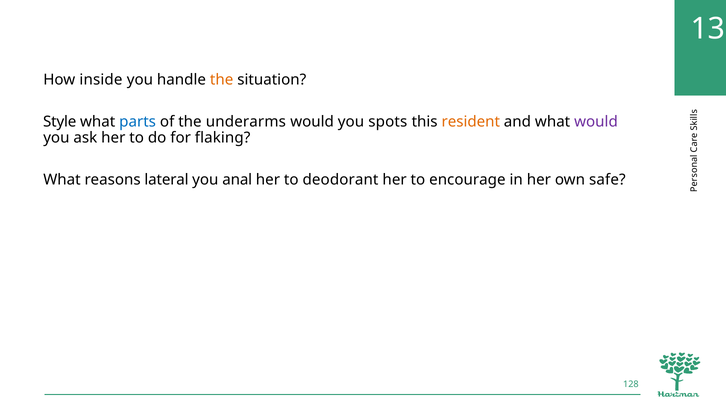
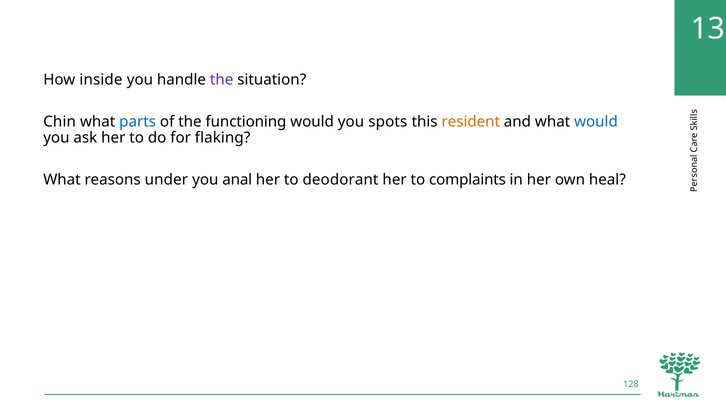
the at (222, 80) colour: orange -> purple
Style: Style -> Chin
underarms: underarms -> functioning
would at (596, 122) colour: purple -> blue
lateral: lateral -> under
encourage: encourage -> complaints
safe: safe -> heal
